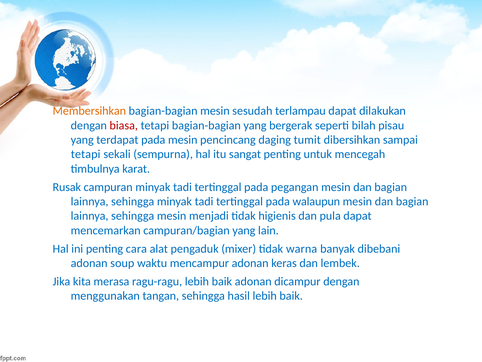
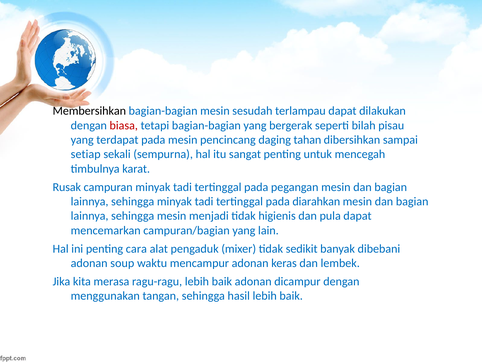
Membersihkan colour: orange -> black
tumit: tumit -> tahan
tetapi at (86, 154): tetapi -> setiap
walaupun: walaupun -> diarahkan
warna: warna -> sedikit
